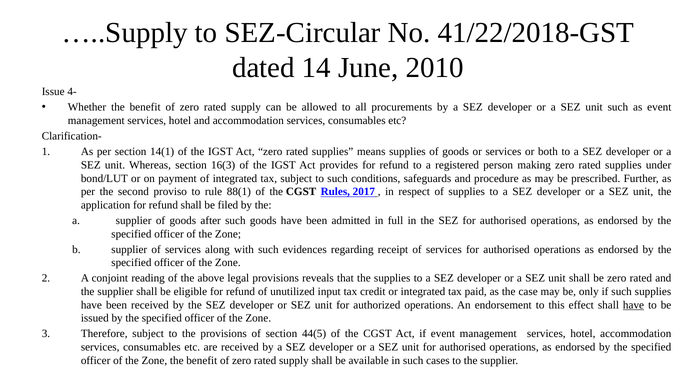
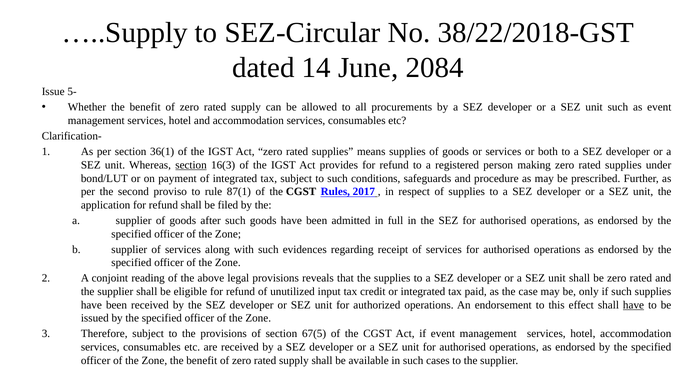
41/22/2018-GST: 41/22/2018-GST -> 38/22/2018-GST
2010: 2010 -> 2084
4-: 4- -> 5-
14(1: 14(1 -> 36(1
section at (191, 165) underline: none -> present
88(1: 88(1 -> 87(1
44(5: 44(5 -> 67(5
